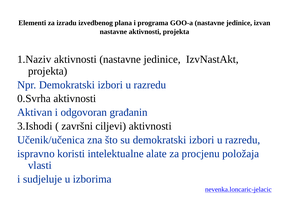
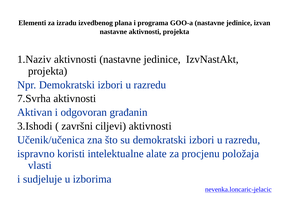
0.Svrha: 0.Svrha -> 7.Svrha
